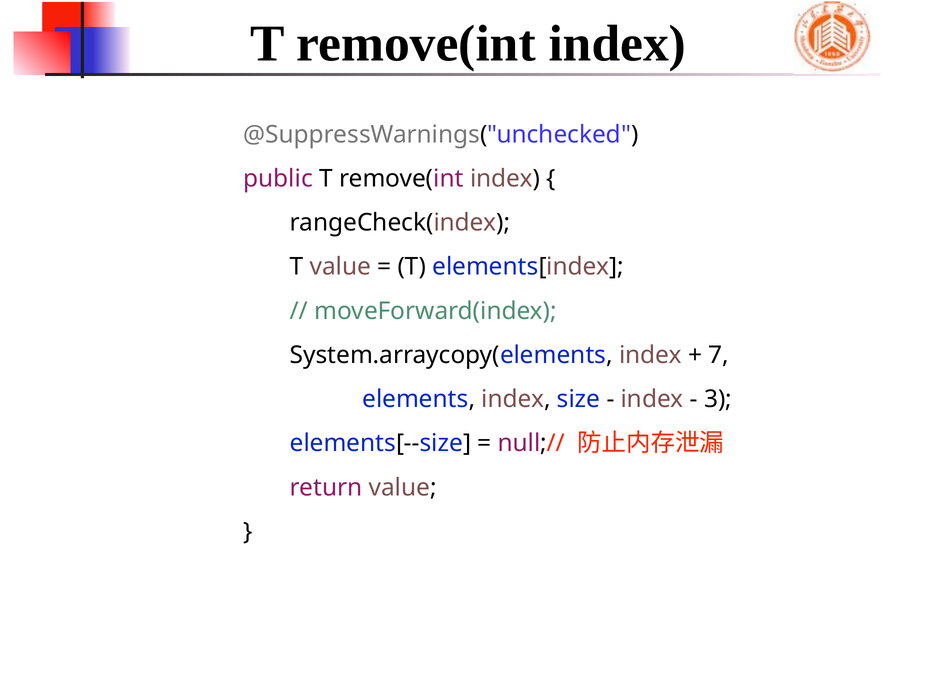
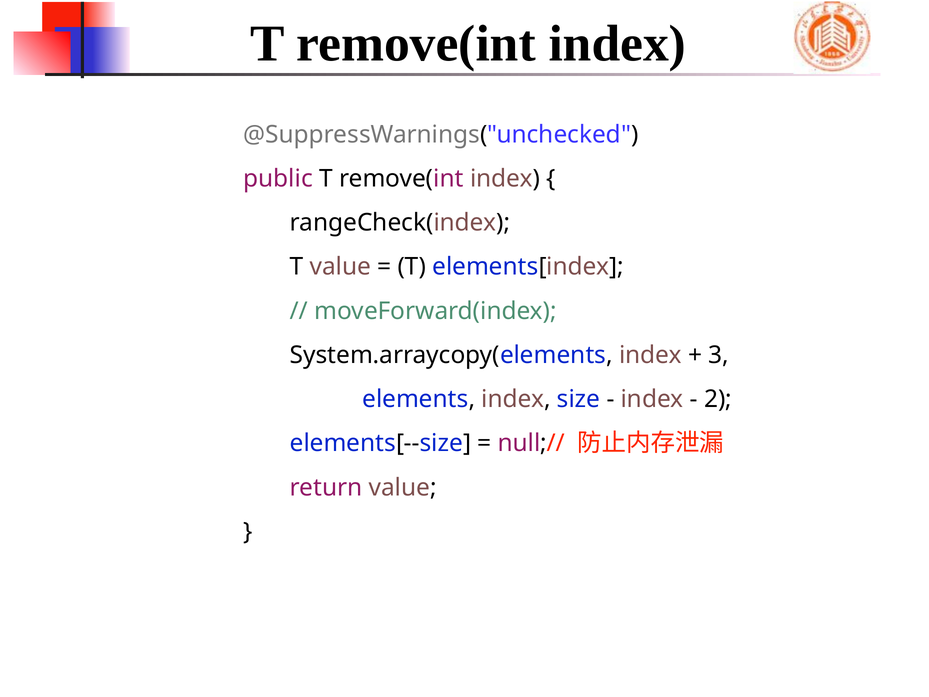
7: 7 -> 3
3: 3 -> 2
